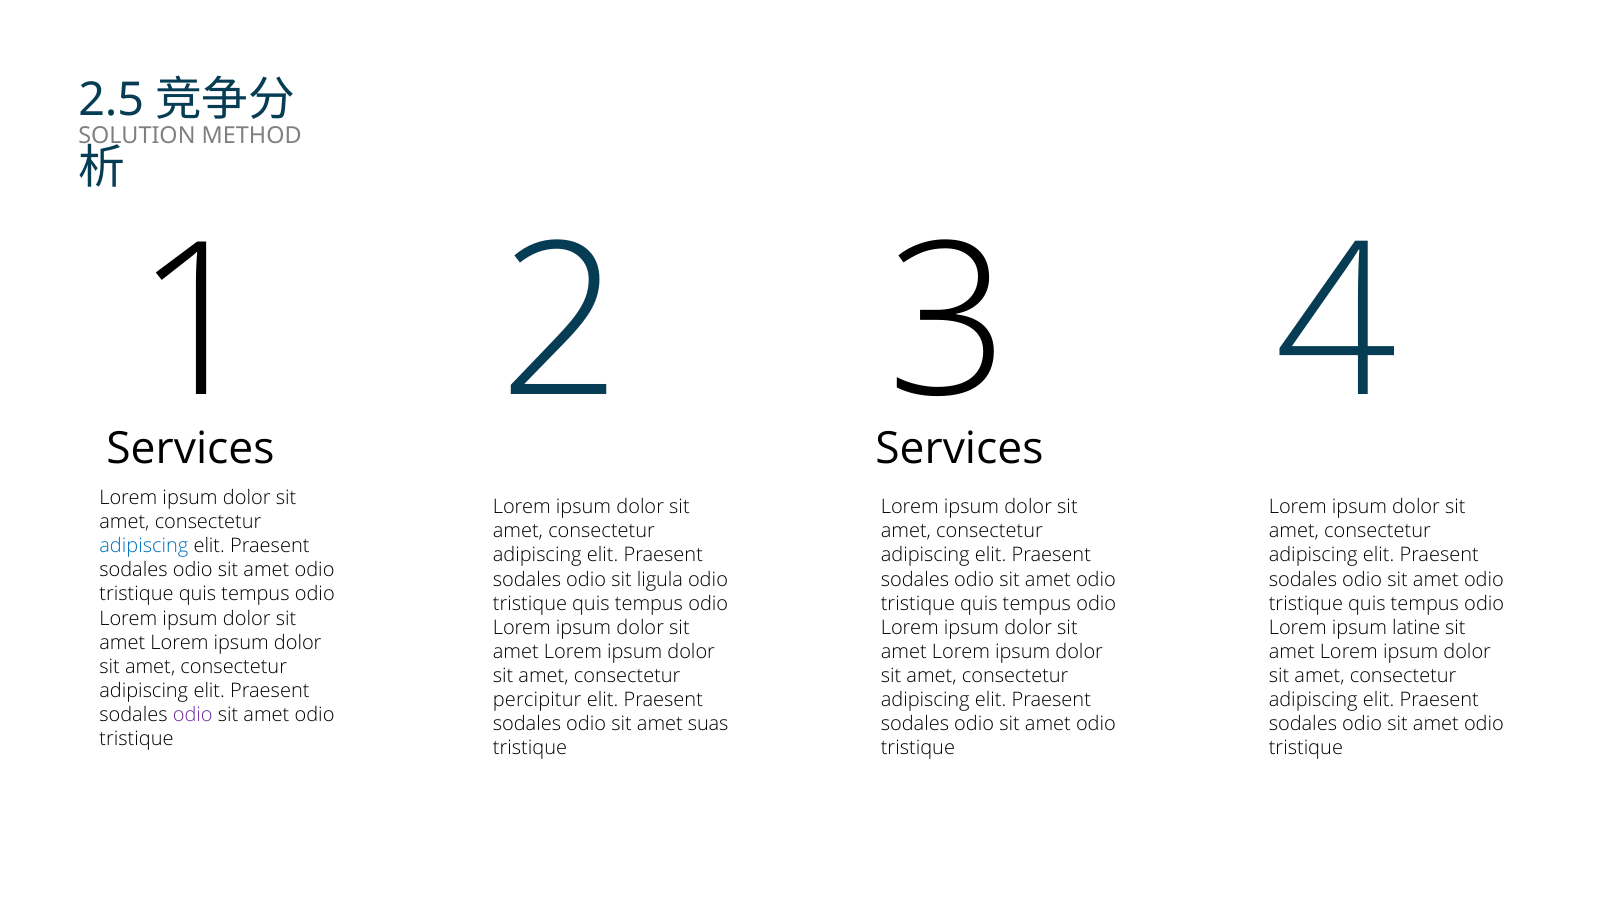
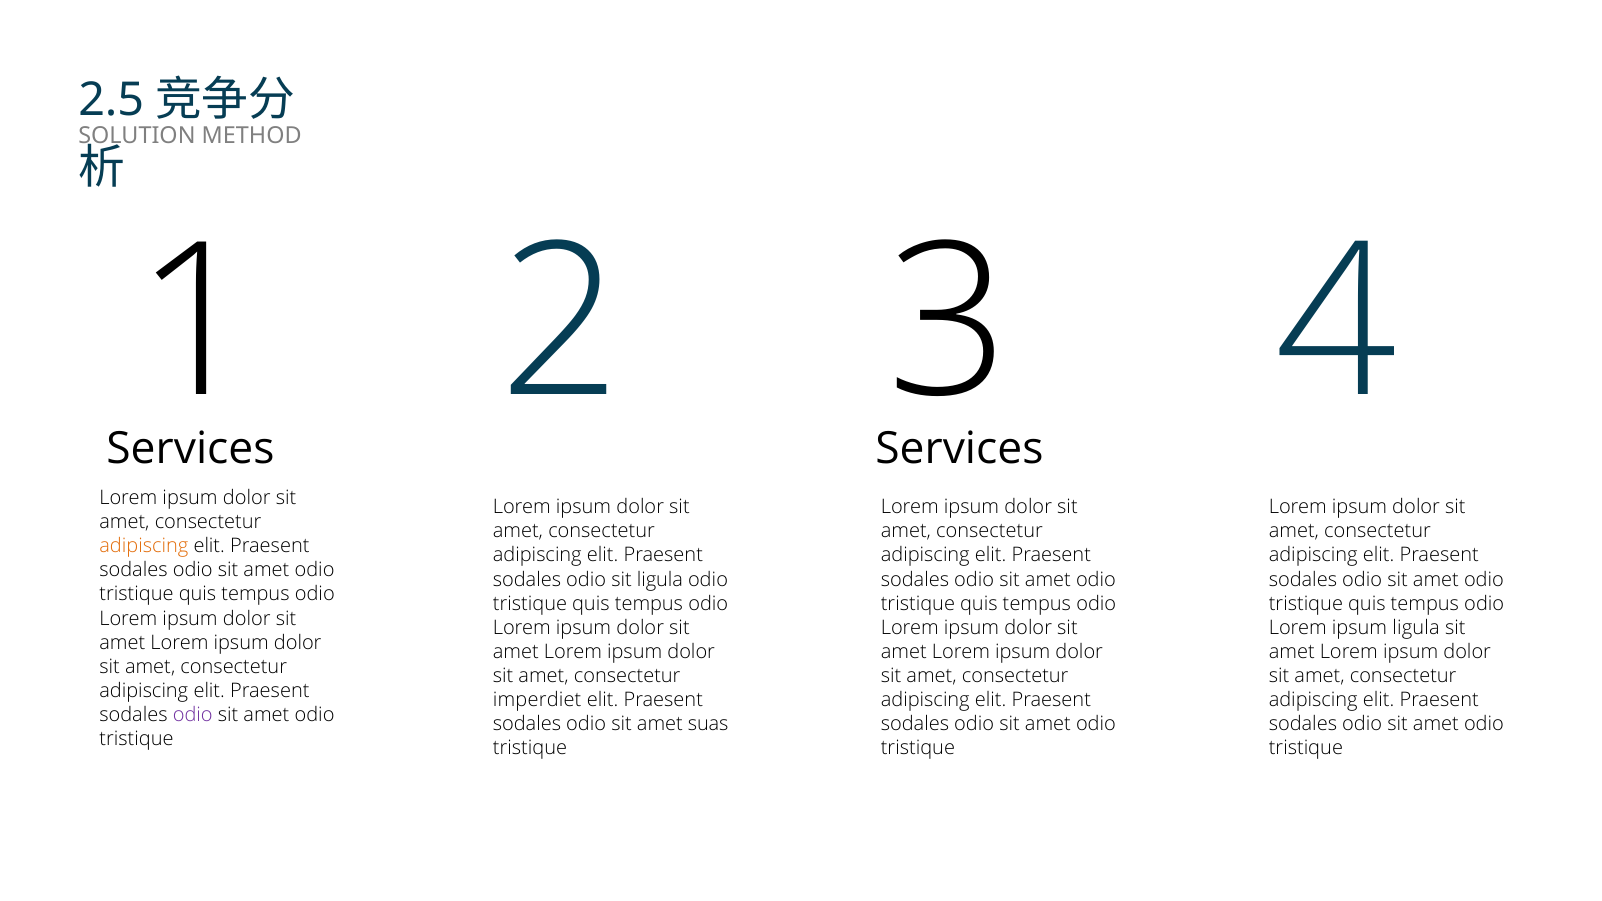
adipiscing at (144, 546) colour: blue -> orange
ipsum latine: latine -> ligula
percipitur: percipitur -> imperdiet
